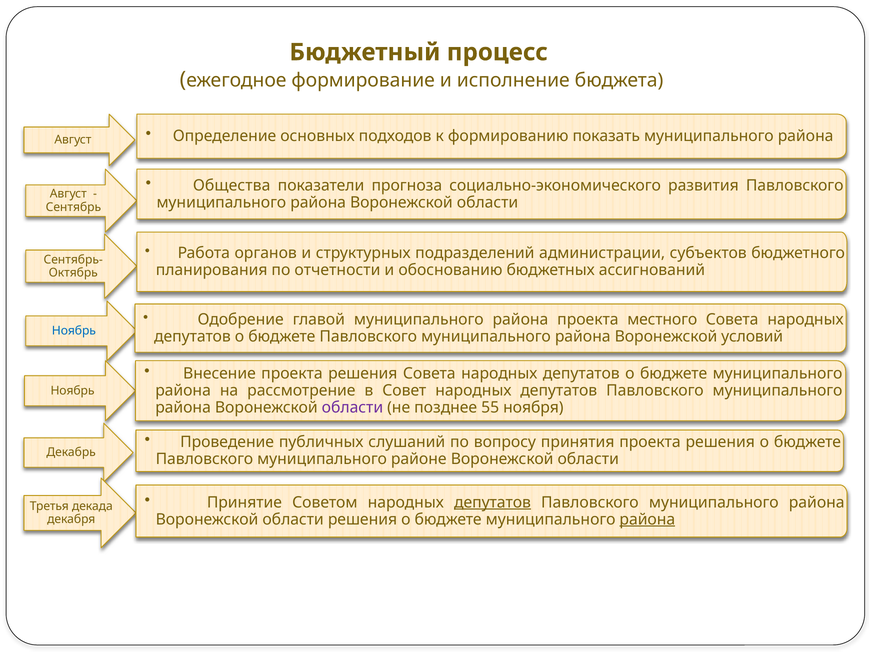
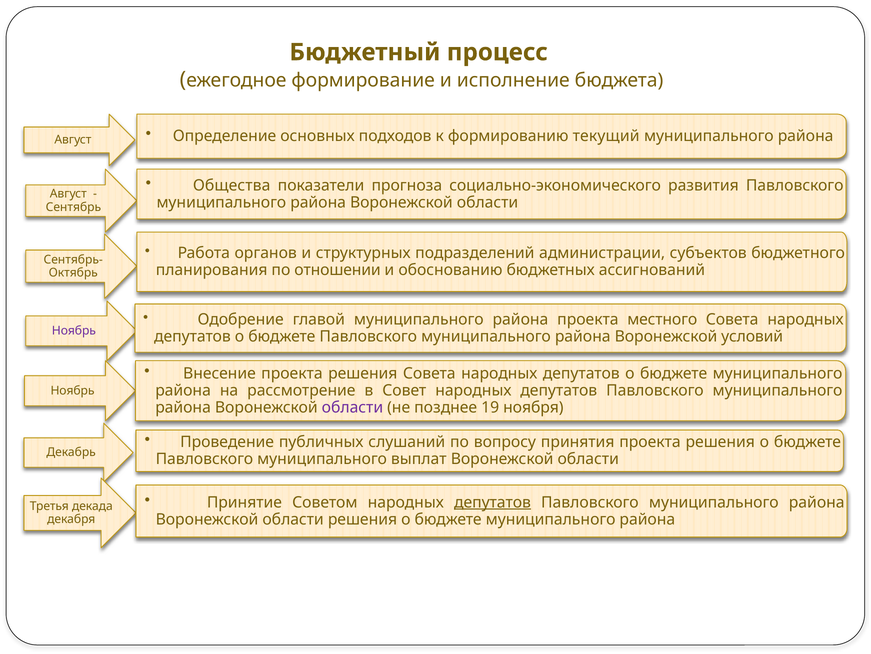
показать: показать -> текущий
отчетности: отчетности -> отношении
Ноябрь at (74, 330) colour: blue -> purple
55: 55 -> 19
районе: районе -> выплат
района at (647, 519) underline: present -> none
